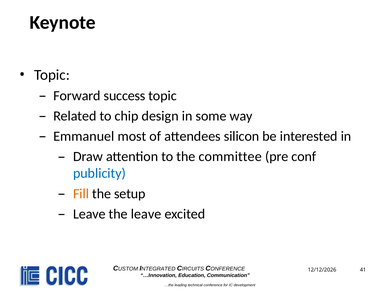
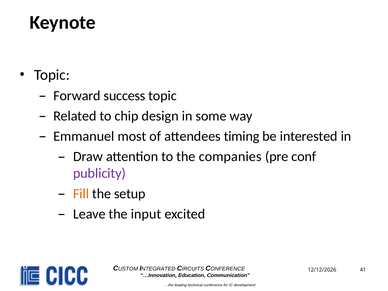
silicon: silicon -> timing
committee: committee -> companies
publicity colour: blue -> purple
the leave: leave -> input
